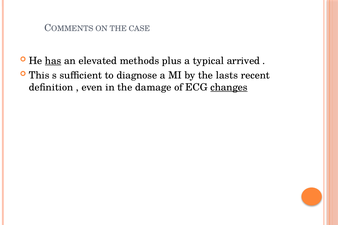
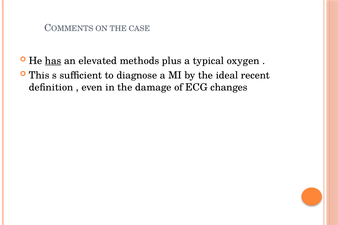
arrived: arrived -> oxygen
lasts: lasts -> ideal
changes underline: present -> none
